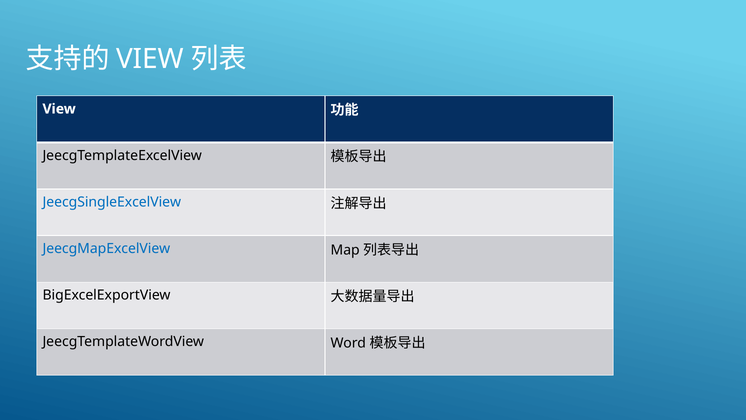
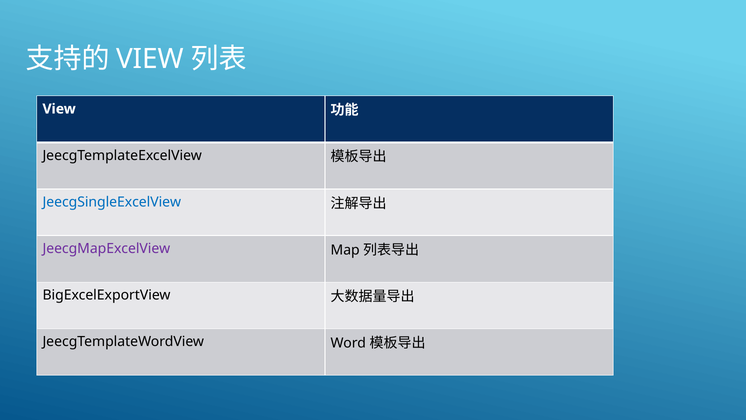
JeecgMapExcelView colour: blue -> purple
